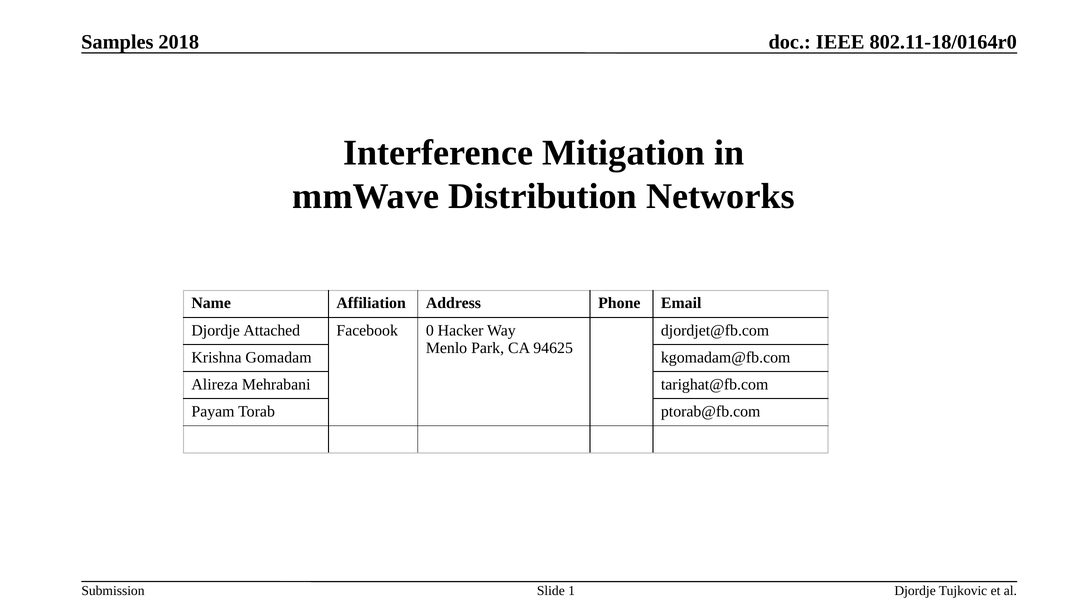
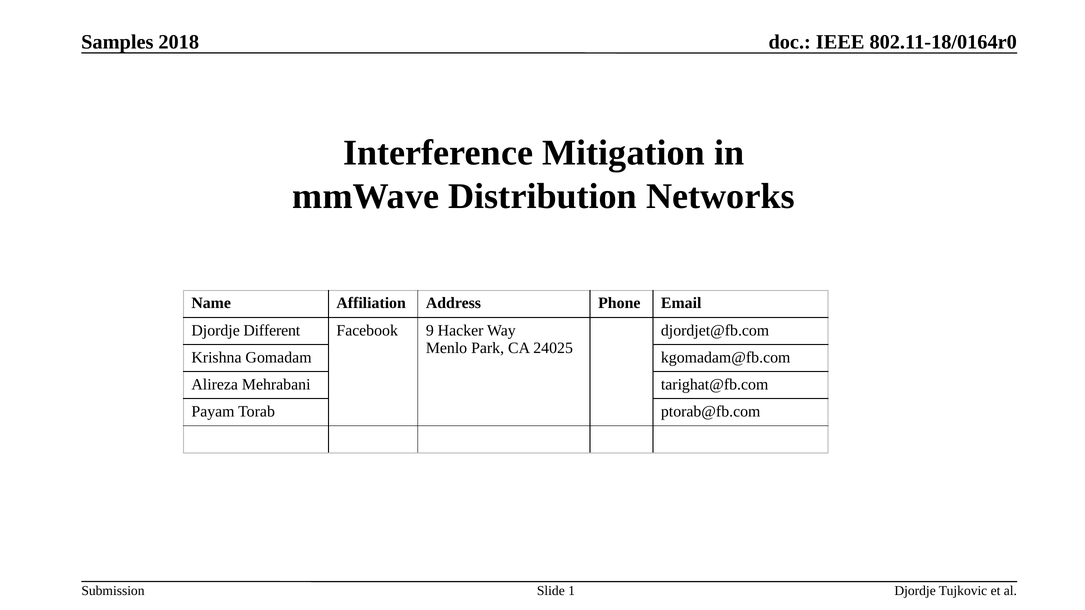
Attached: Attached -> Different
0: 0 -> 9
94625: 94625 -> 24025
